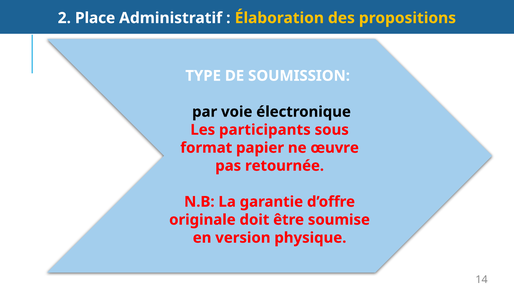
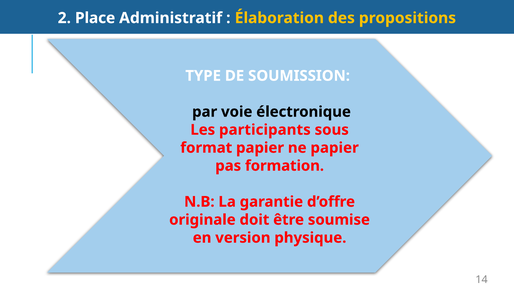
ne œuvre: œuvre -> papier
retournée: retournée -> formation
